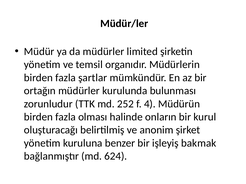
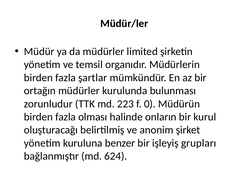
252: 252 -> 223
4: 4 -> 0
bakmak: bakmak -> grupları
